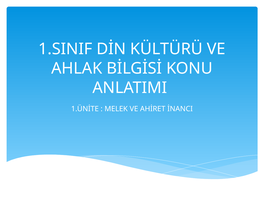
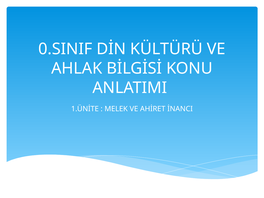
1.SINIF: 1.SINIF -> 0.SINIF
